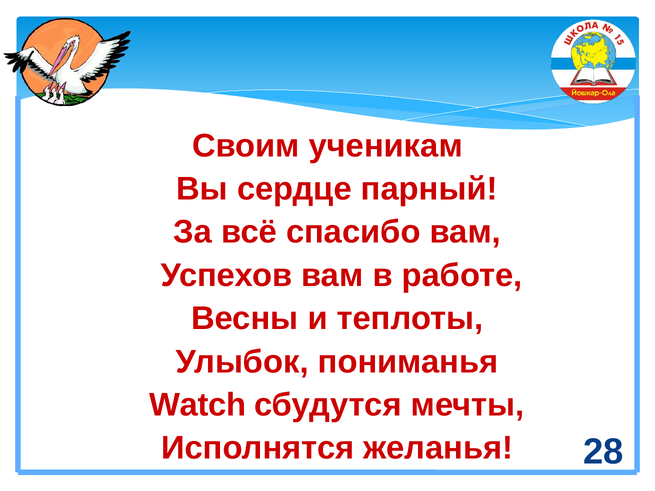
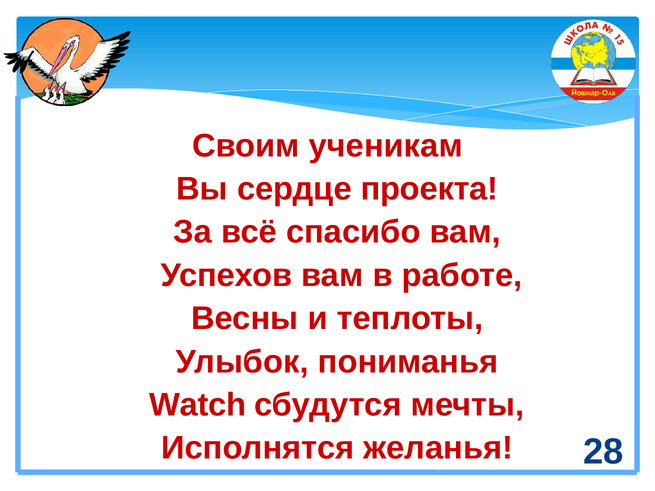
парный: парный -> проекта
